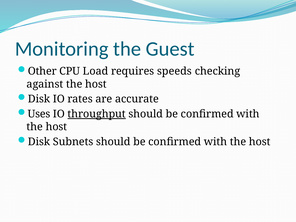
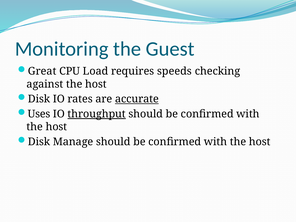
Other: Other -> Great
accurate underline: none -> present
Subnets: Subnets -> Manage
